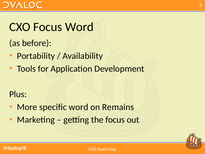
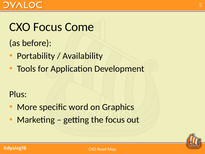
Focus Word: Word -> Come
Remains: Remains -> Graphics
